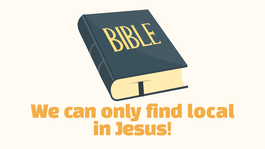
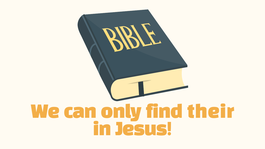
local: local -> their
